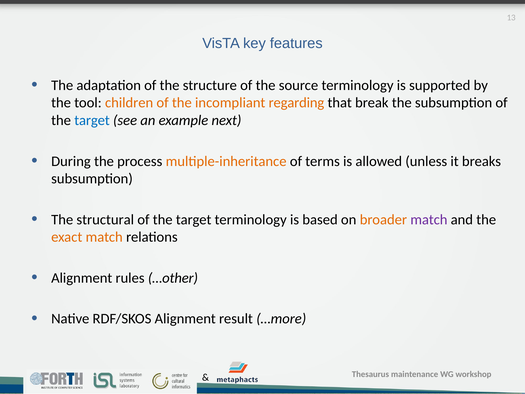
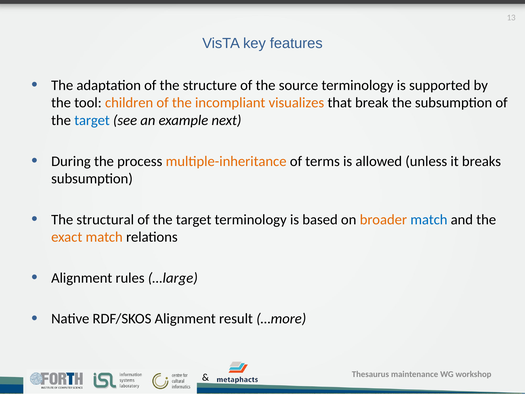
regarding: regarding -> visualizes
match at (429, 219) colour: purple -> blue
…other: …other -> …large
